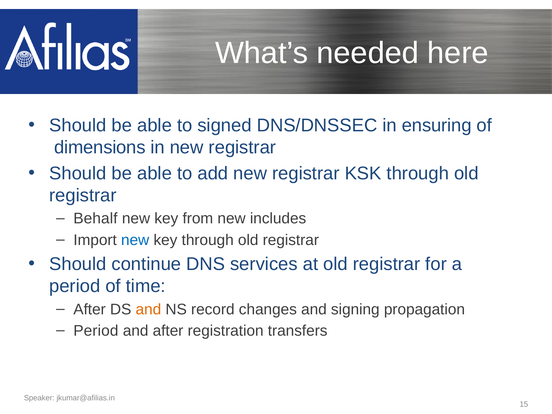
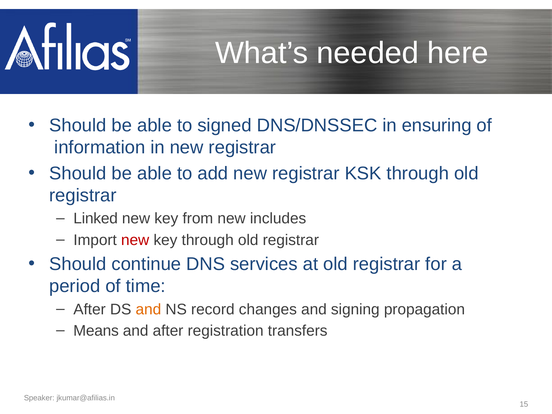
dimensions: dimensions -> information
Behalf: Behalf -> Linked
new at (135, 240) colour: blue -> red
Period at (96, 331): Period -> Means
